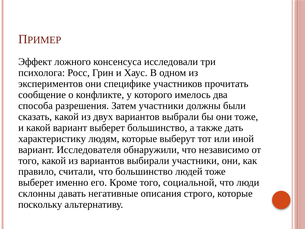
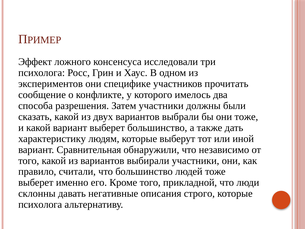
Исследователя: Исследователя -> Сравнительная
социальной: социальной -> прикладной
поскольку at (40, 204): поскольку -> психолога
